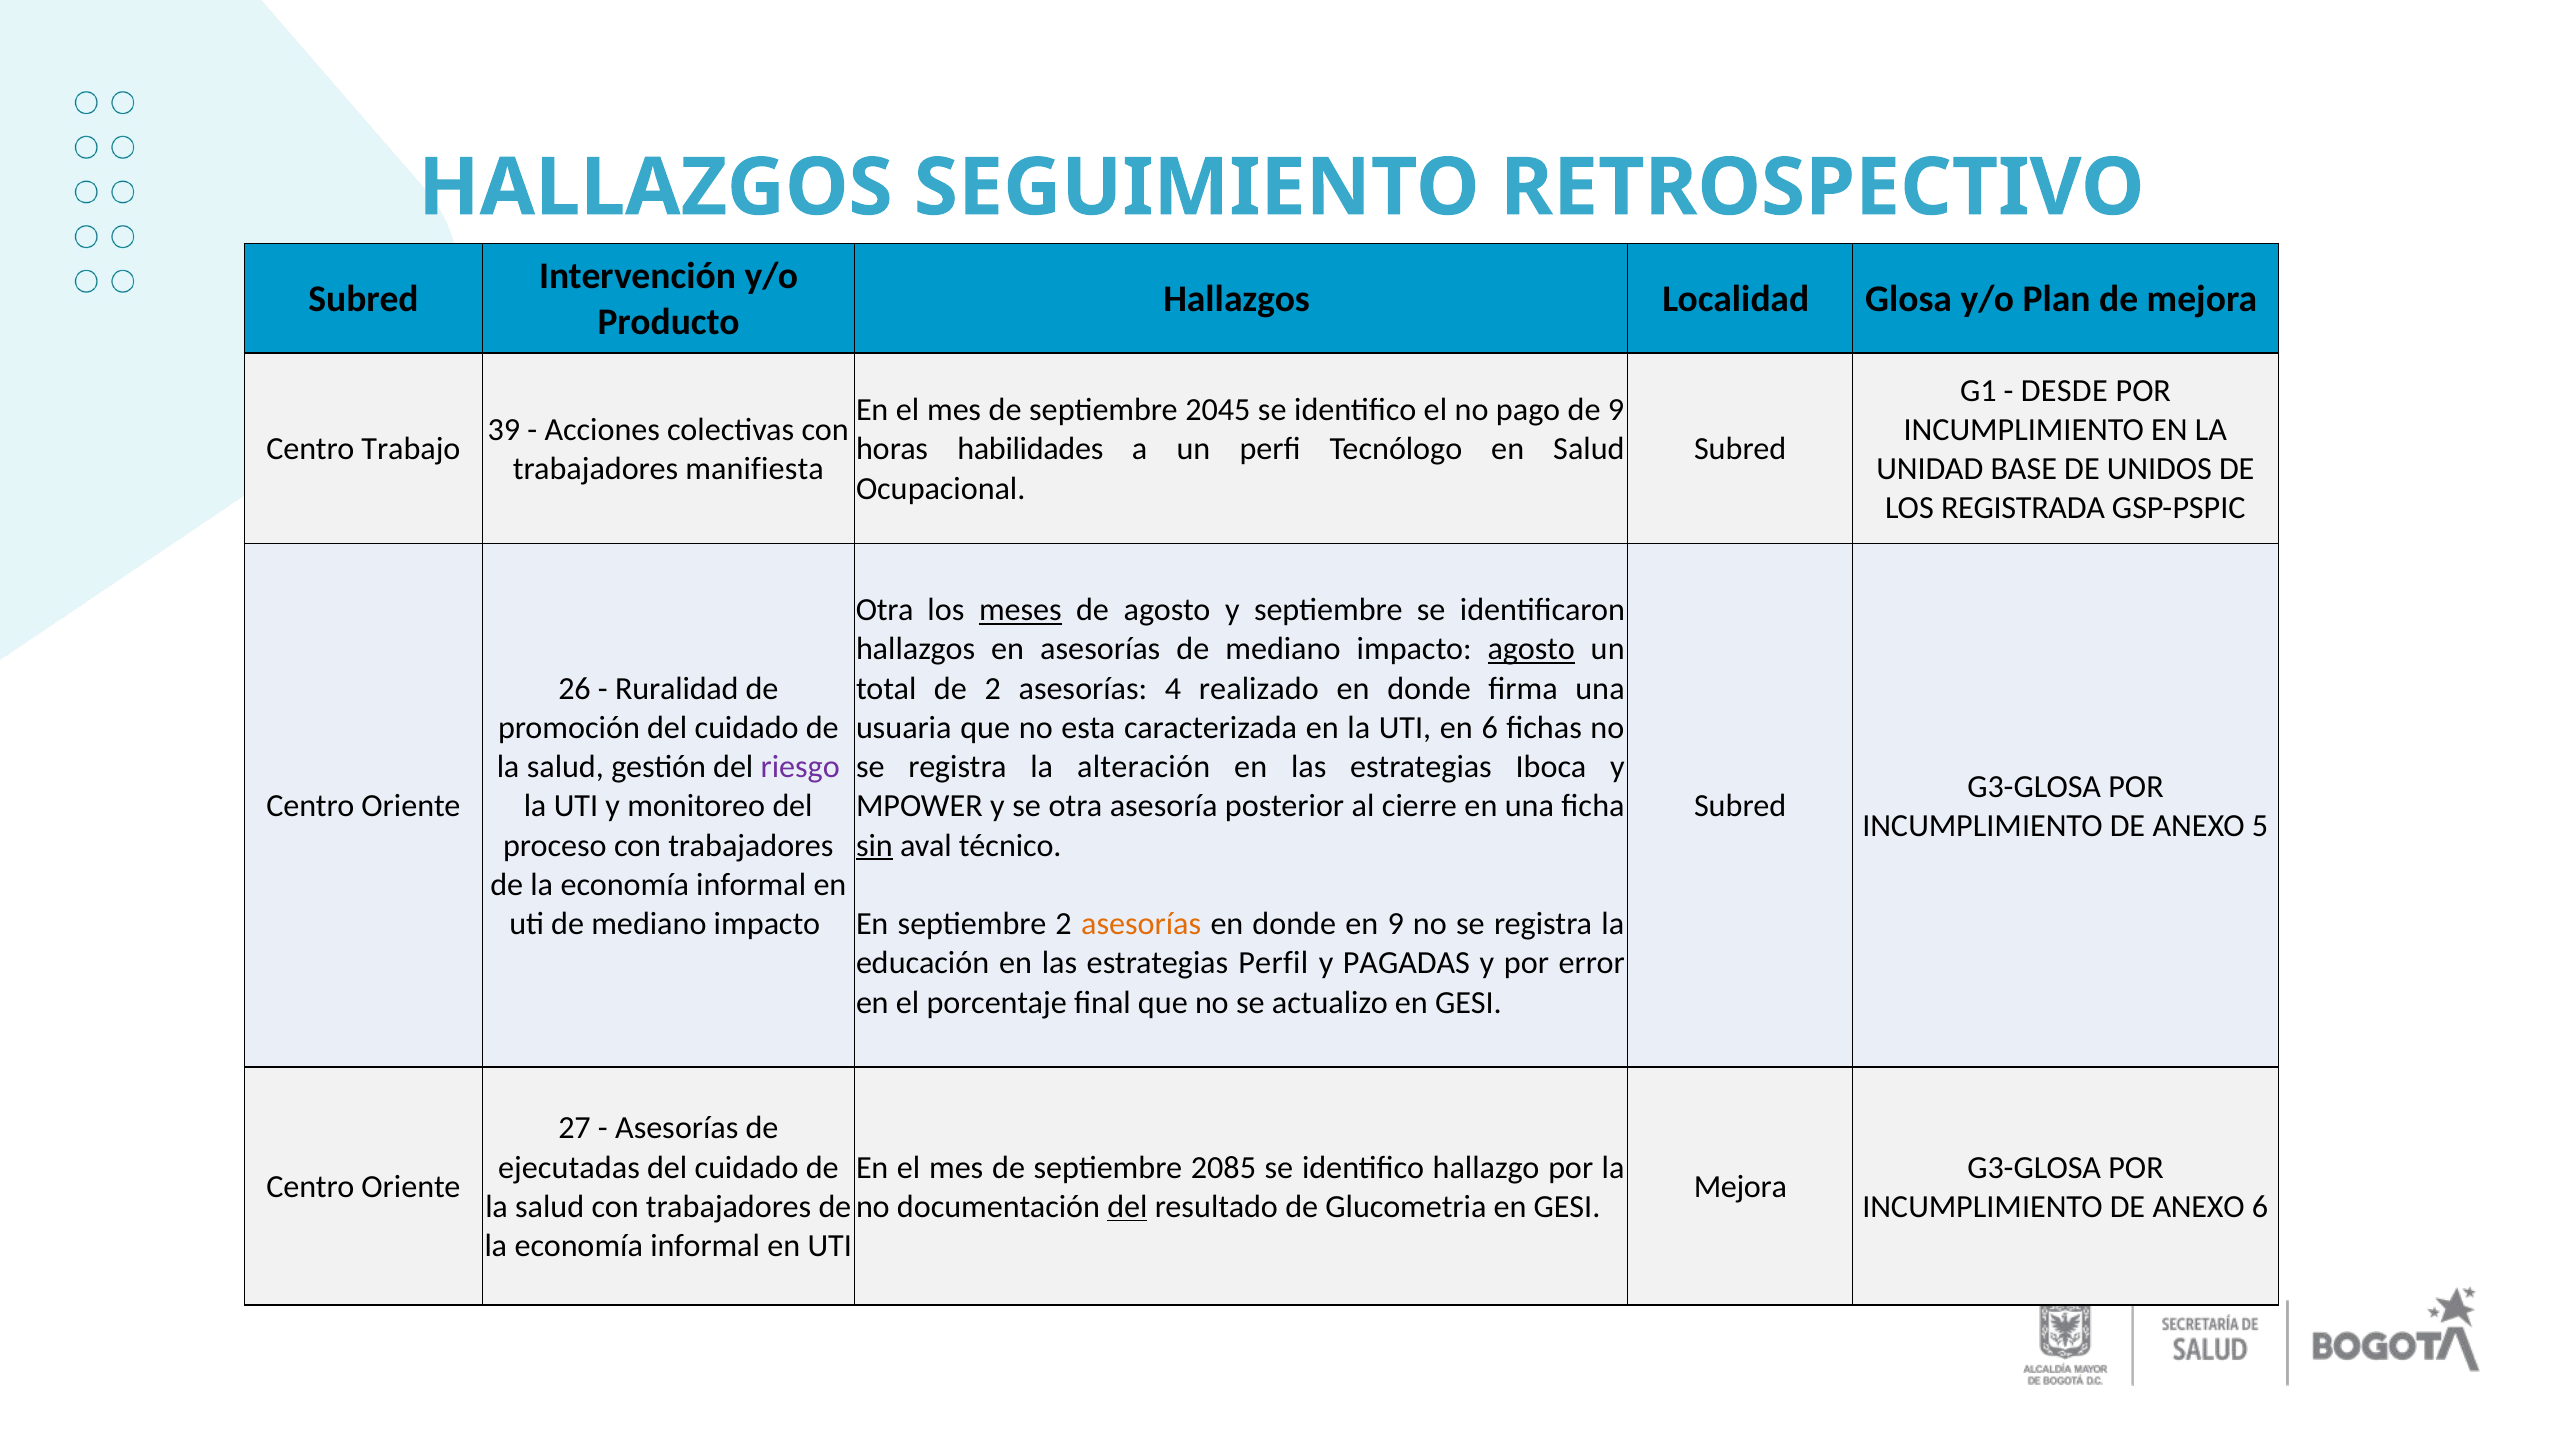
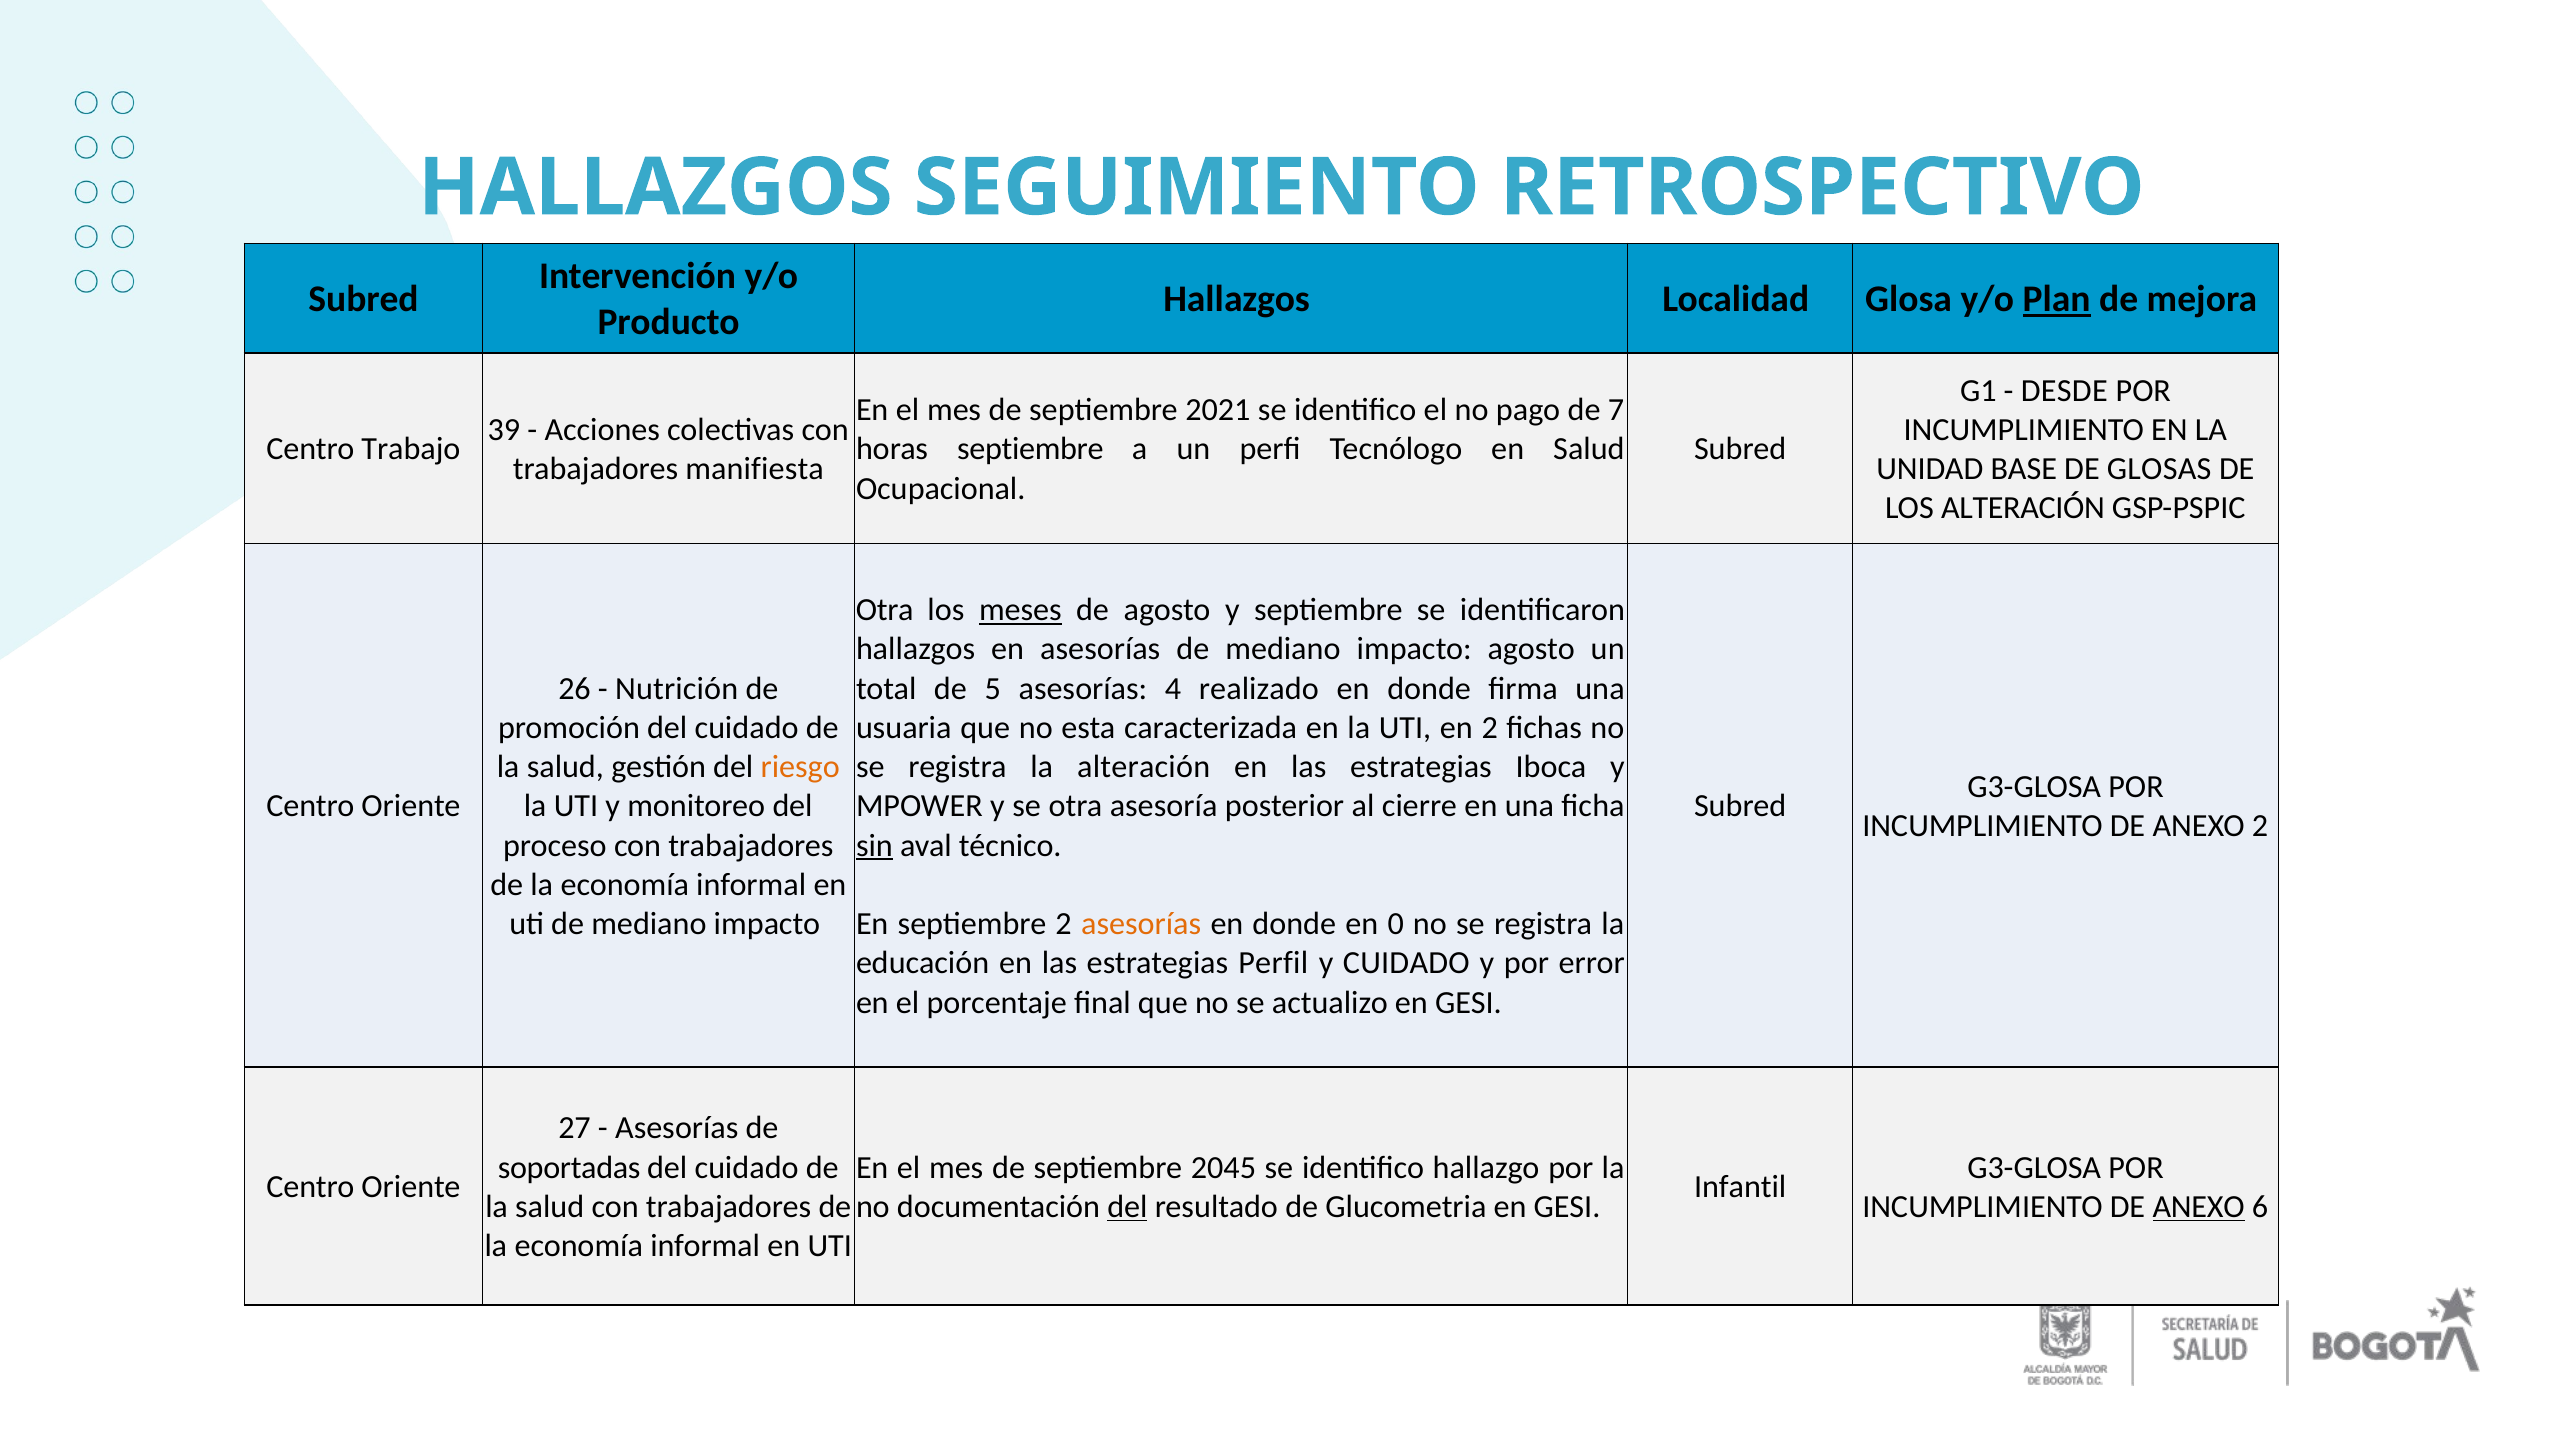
Plan underline: none -> present
2045: 2045 -> 2021
de 9: 9 -> 7
horas habilidades: habilidades -> septiembre
UNIDOS: UNIDOS -> GLOSAS
LOS REGISTRADA: REGISTRADA -> ALTERACIÓN
agosto at (1531, 649) underline: present -> none
Ruralidad: Ruralidad -> Nutrición
de 2: 2 -> 5
en 6: 6 -> 2
riesgo colour: purple -> orange
ANEXO 5: 5 -> 2
en 9: 9 -> 0
y PAGADAS: PAGADAS -> CUIDADO
ejecutadas: ejecutadas -> soportadas
2085: 2085 -> 2045
Mejora at (1740, 1187): Mejora -> Infantil
ANEXO at (2199, 1207) underline: none -> present
